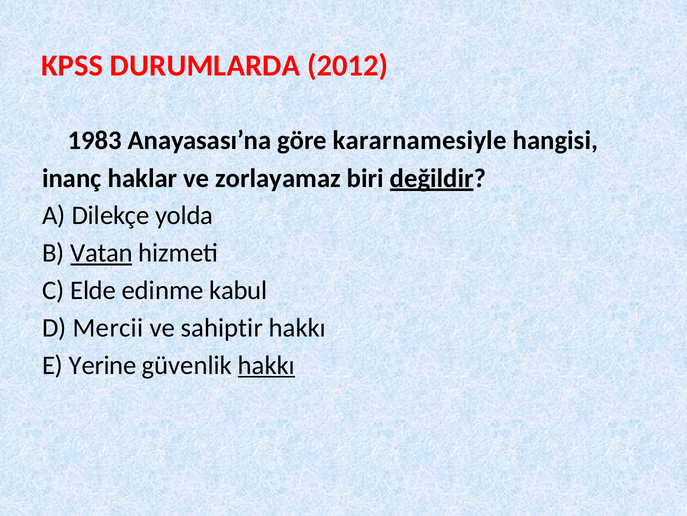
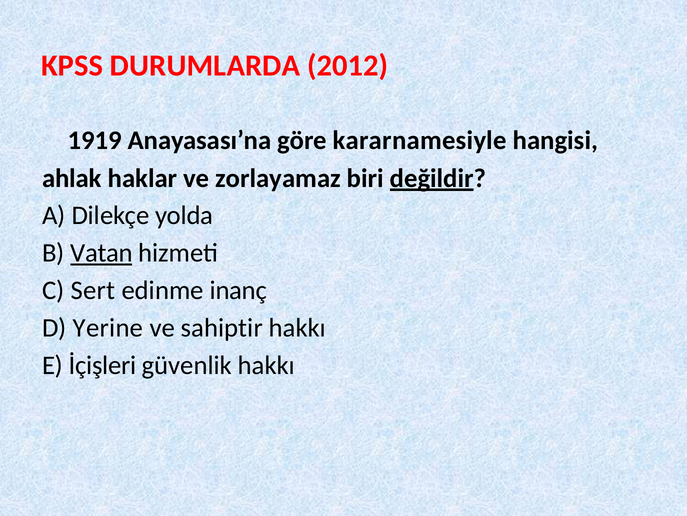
1983: 1983 -> 1919
inanç: inanç -> ahlak
Elde: Elde -> Sert
kabul: kabul -> inanç
Mercii: Mercii -> Yerine
Yerine: Yerine -> İçişleri
hakkı at (266, 365) underline: present -> none
